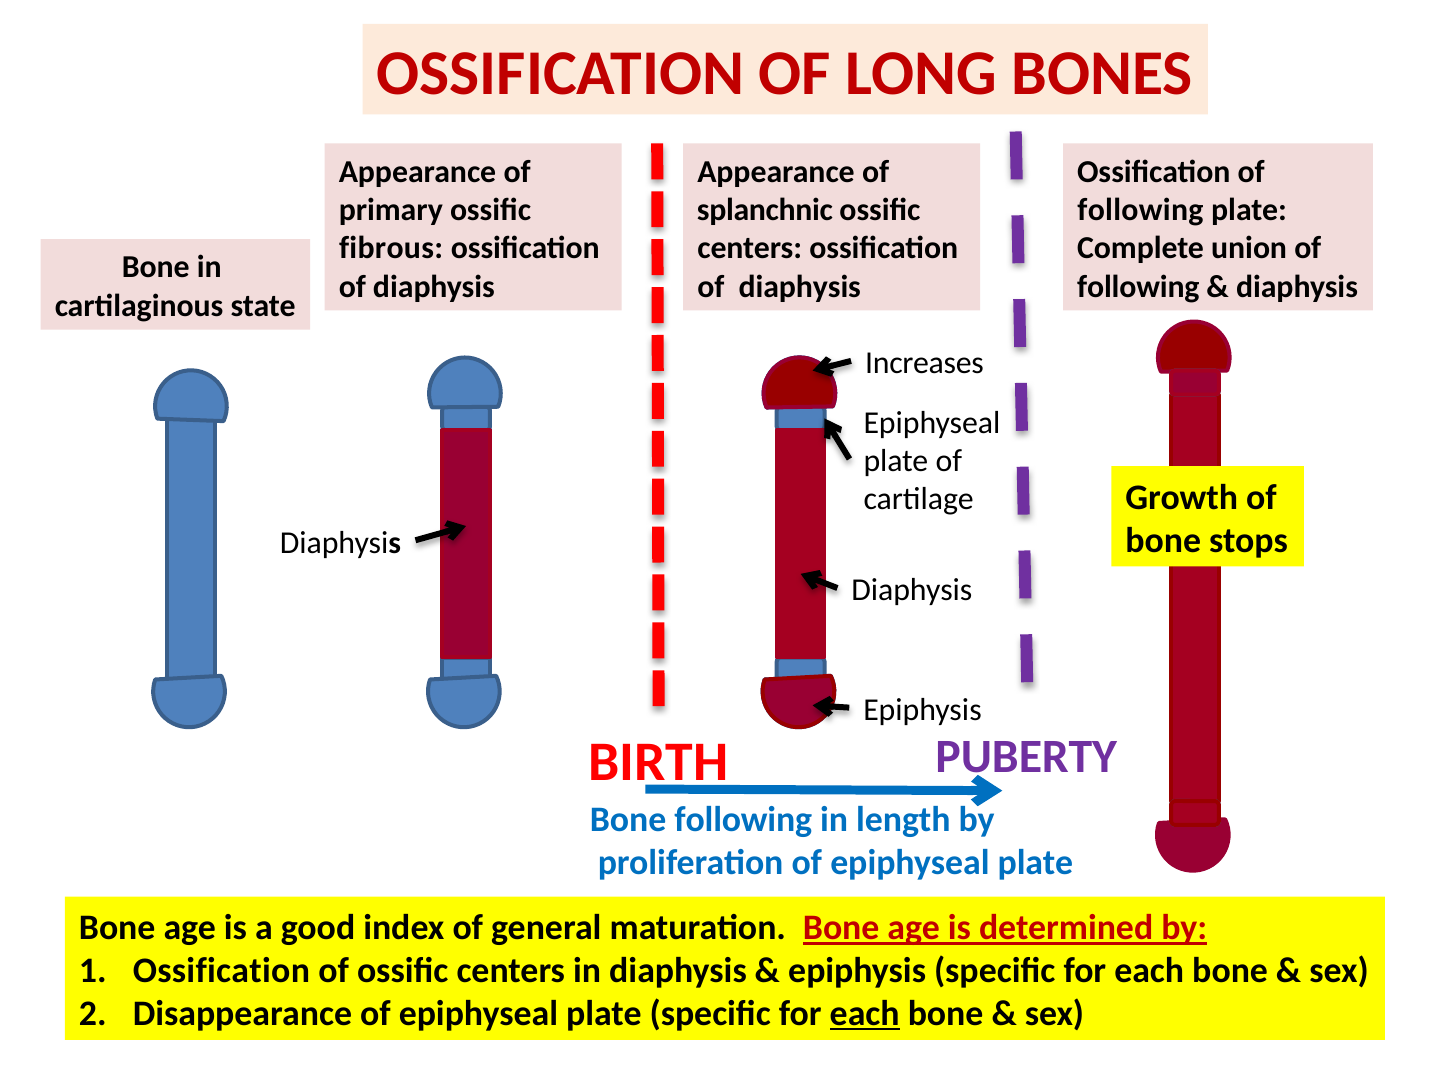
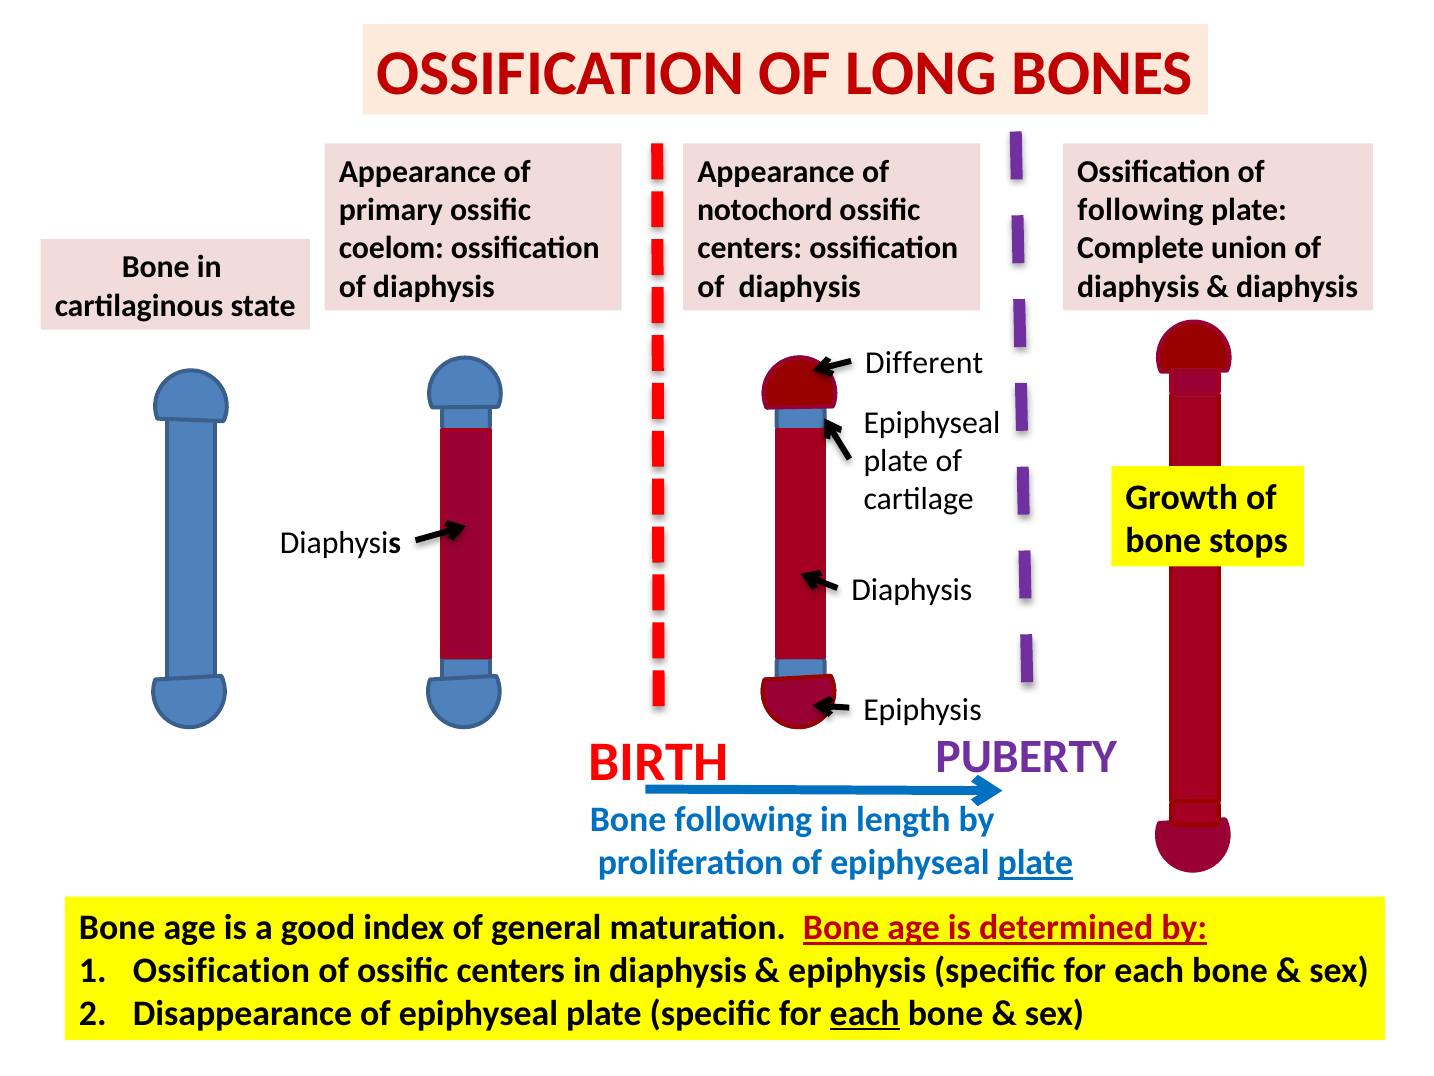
splanchnic: splanchnic -> notochord
fibrous: fibrous -> coelom
following at (1138, 286): following -> diaphysis
Increases: Increases -> Different
plate at (1035, 863) underline: none -> present
